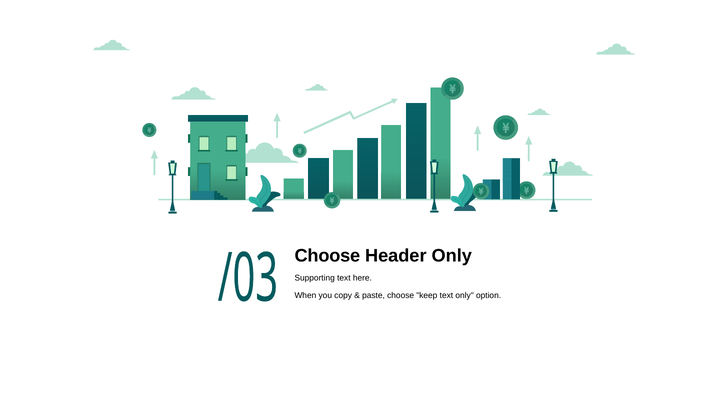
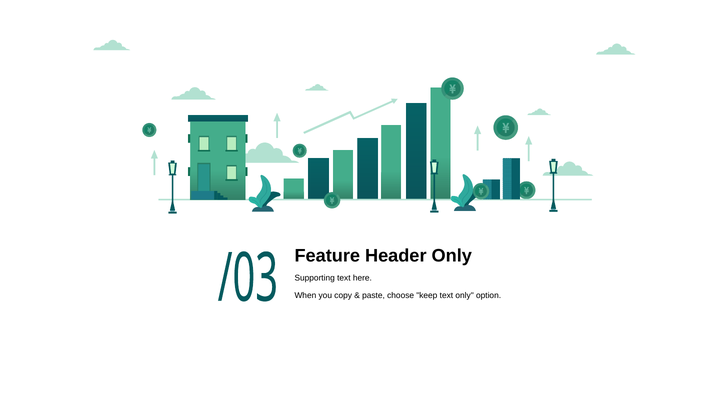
Choose at (327, 256): Choose -> Feature
